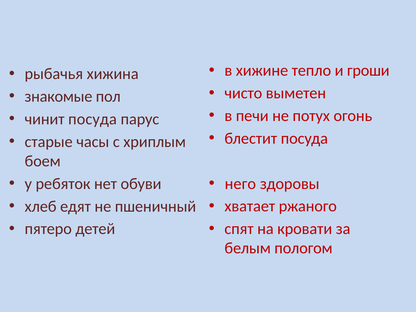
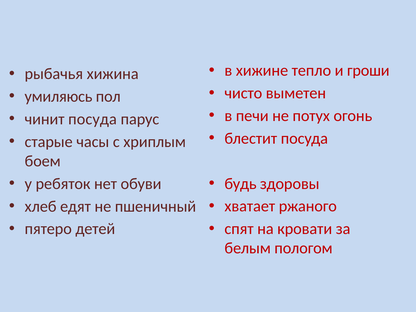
знакомые: знакомые -> умиляюсь
него: него -> будь
